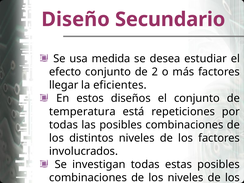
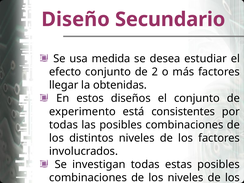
eficientes: eficientes -> obtenidas
temperatura: temperatura -> experimento
repeticiones: repeticiones -> consistentes
